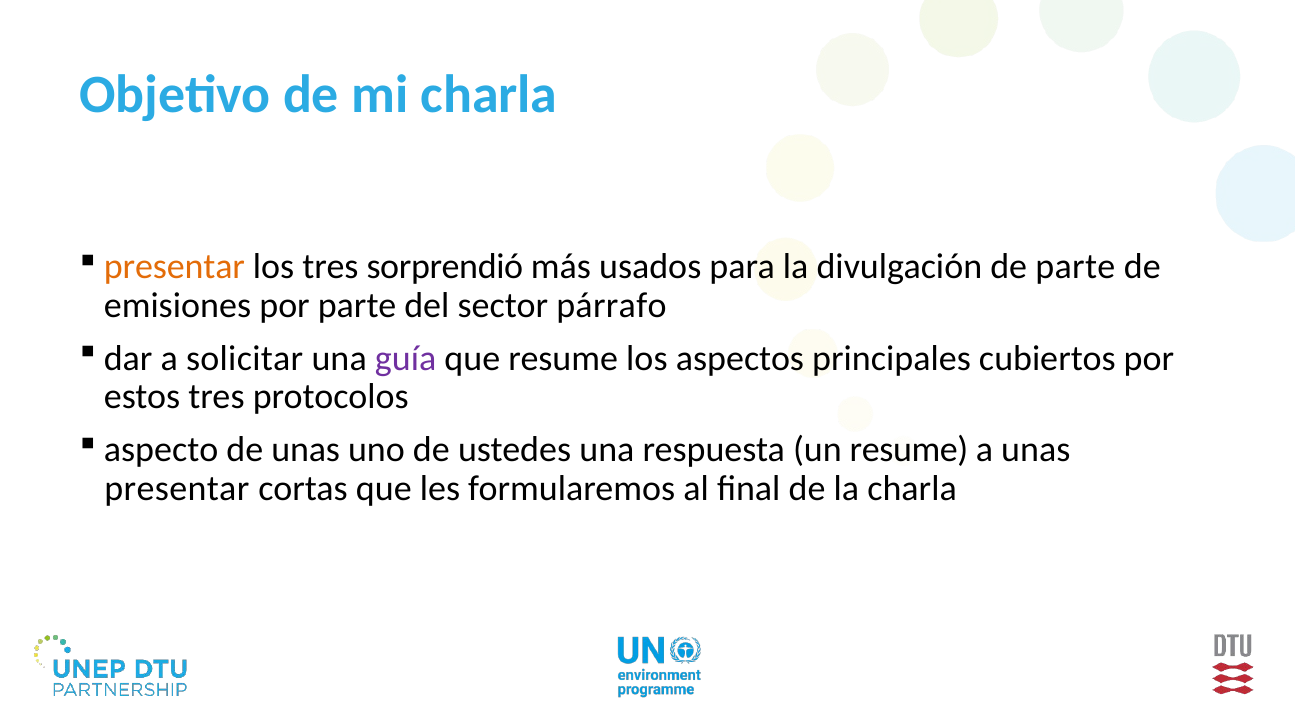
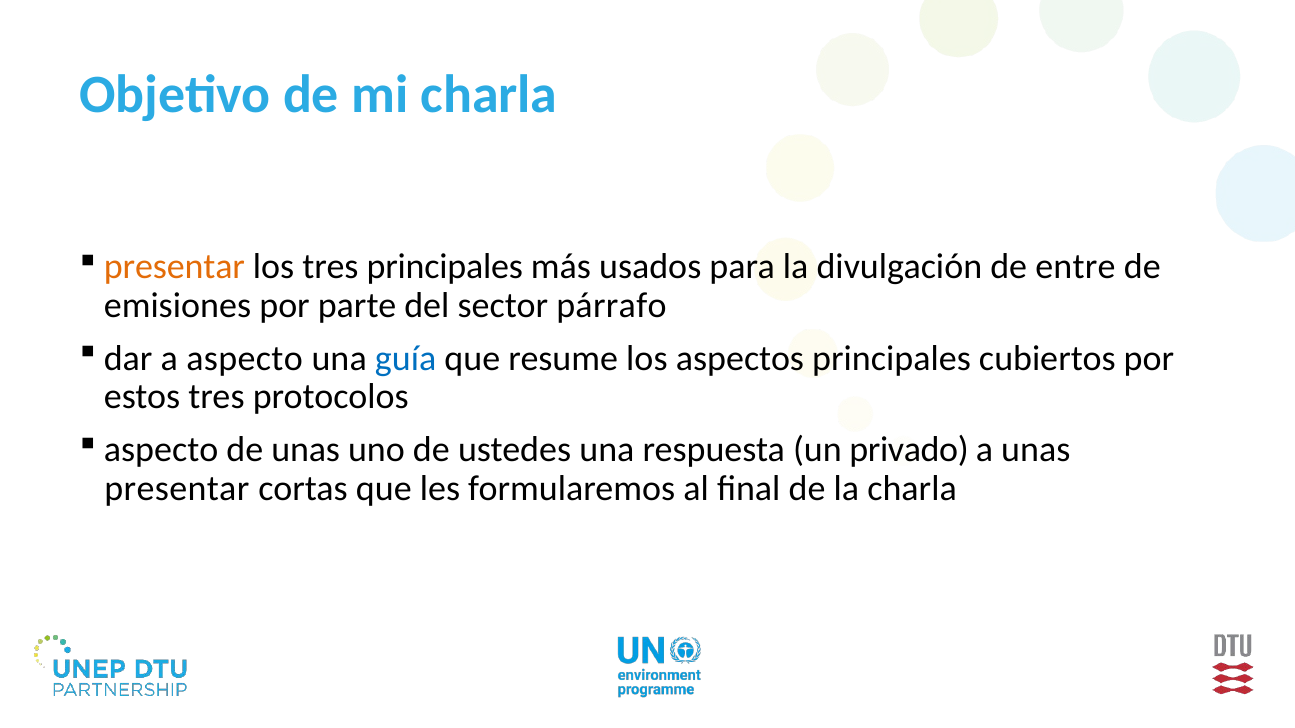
tres sorprendió: sorprendió -> principales
de parte: parte -> entre
a solicitar: solicitar -> aspecto
guía colour: purple -> blue
un resume: resume -> privado
